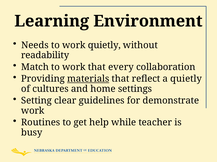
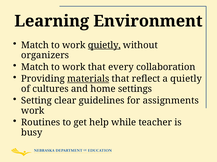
Needs at (35, 45): Needs -> Match
quietly at (104, 45) underline: none -> present
readability: readability -> organizers
demonstrate: demonstrate -> assignments
